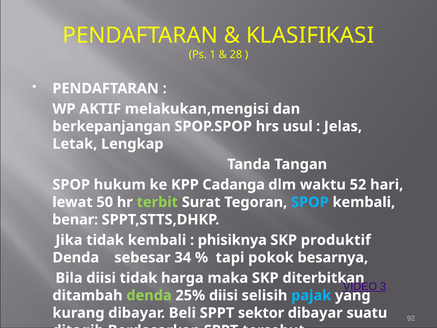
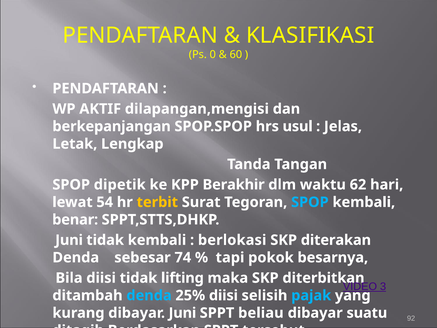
1: 1 -> 0
28: 28 -> 60
melakukan,mengisi: melakukan,mengisi -> dilapangan,mengisi
hukum: hukum -> dipetik
Cadanga: Cadanga -> Berakhir
52: 52 -> 62
50: 50 -> 54
terbit colour: light green -> yellow
Jika at (69, 240): Jika -> Juni
phisiknya: phisiknya -> berlokasi
produktif: produktif -> diterakan
34: 34 -> 74
harga: harga -> lifting
denda at (149, 295) colour: light green -> light blue
dibayar Beli: Beli -> Juni
sektor: sektor -> beliau
